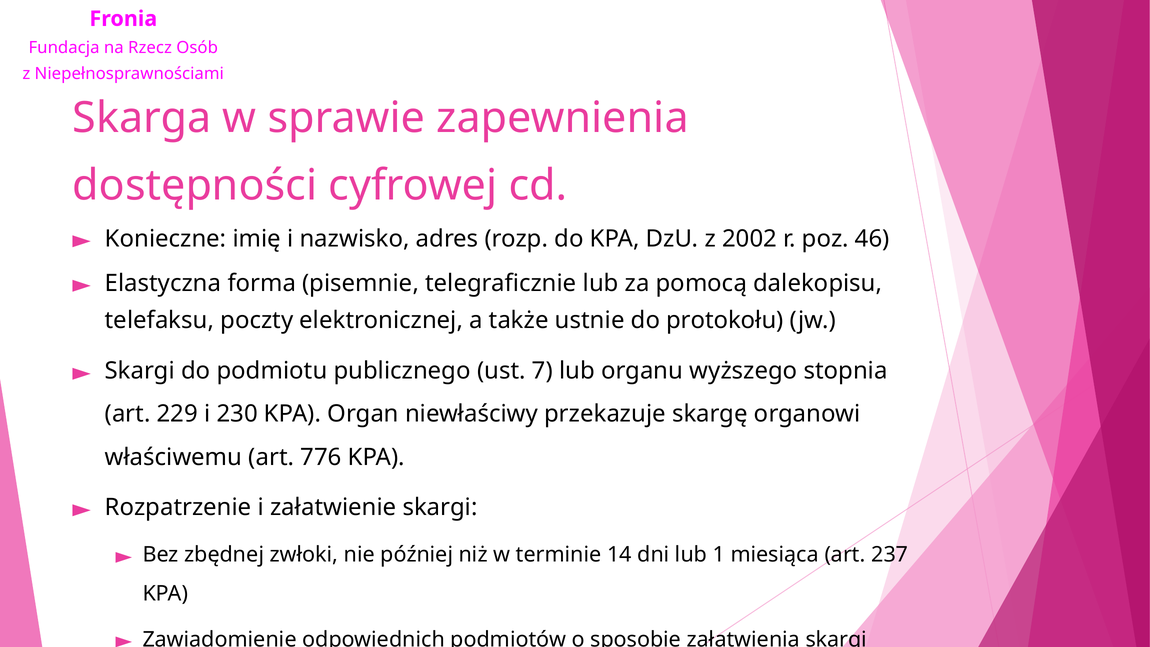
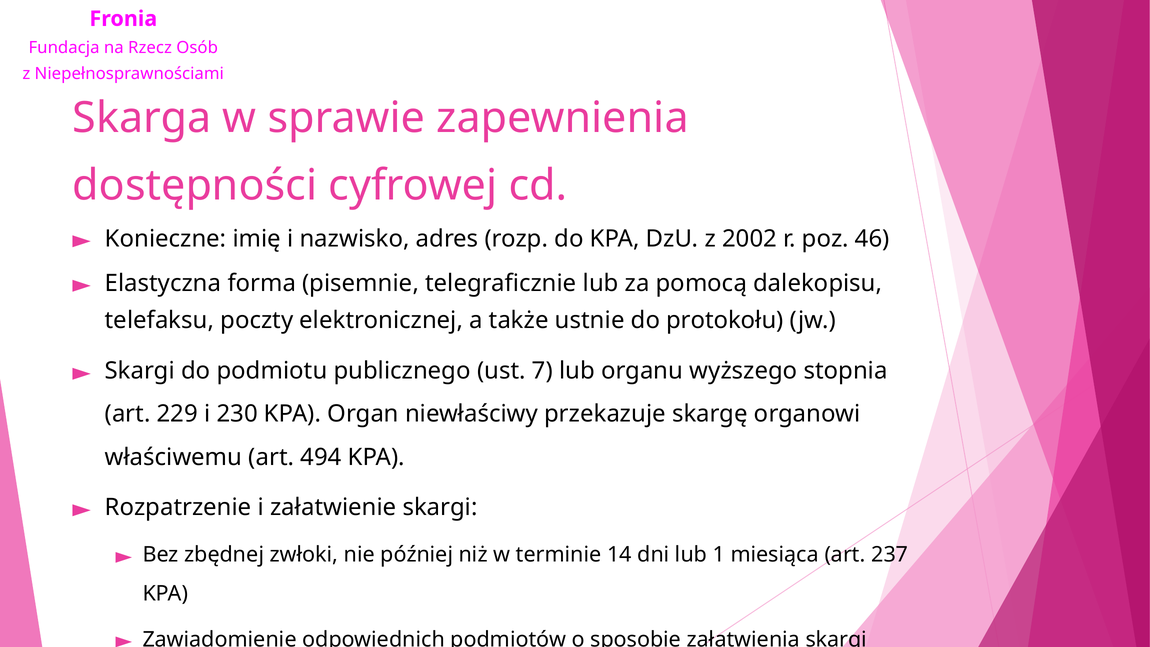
776: 776 -> 494
